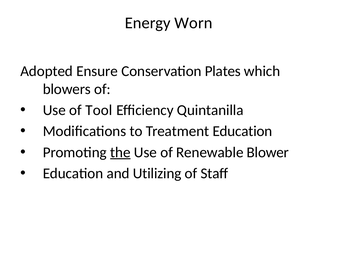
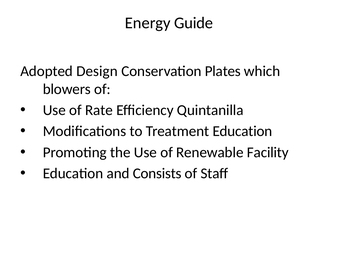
Worn: Worn -> Guide
Ensure: Ensure -> Design
Tool: Tool -> Rate
the underline: present -> none
Blower: Blower -> Facility
Utilizing: Utilizing -> Consists
